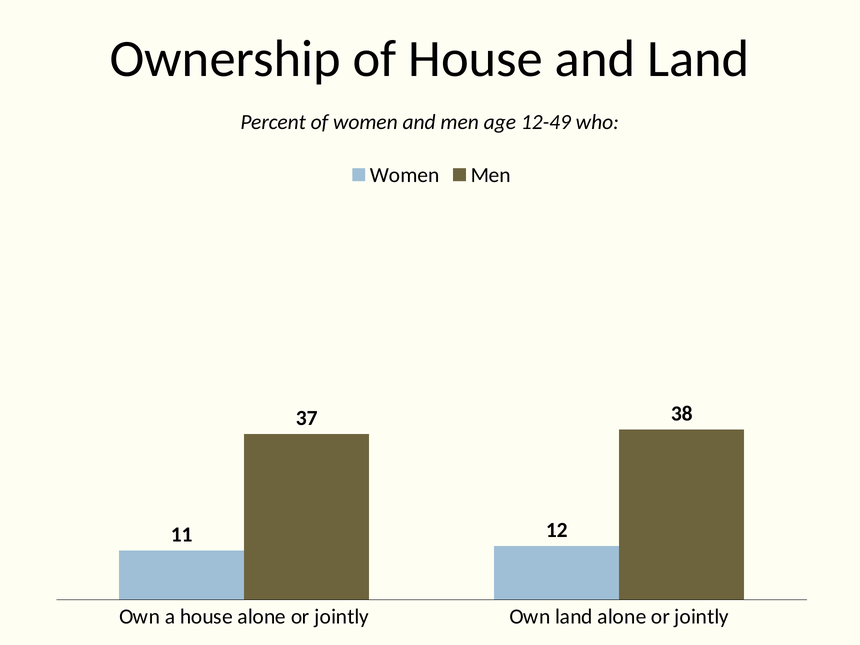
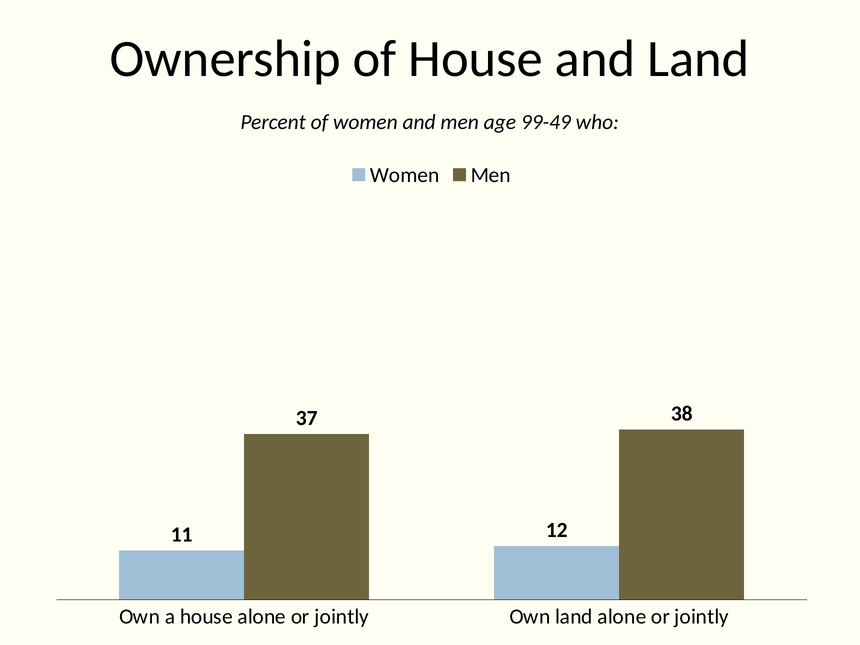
12-49: 12-49 -> 99-49
